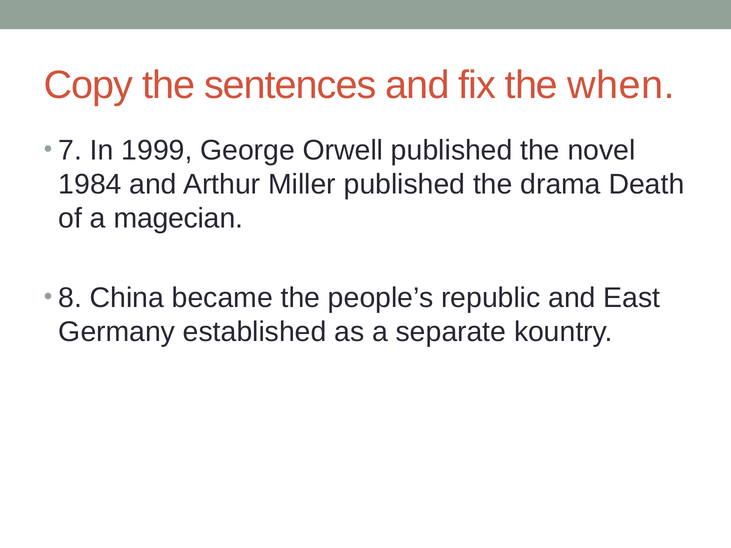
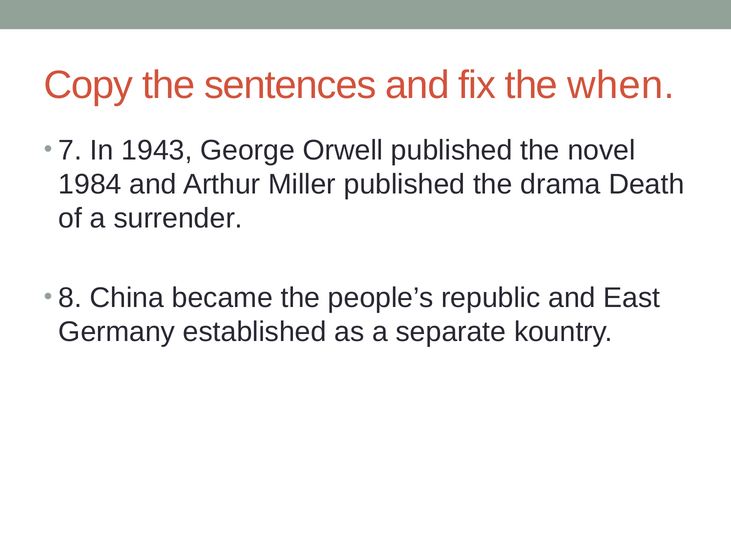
1999: 1999 -> 1943
magecian: magecian -> surrender
